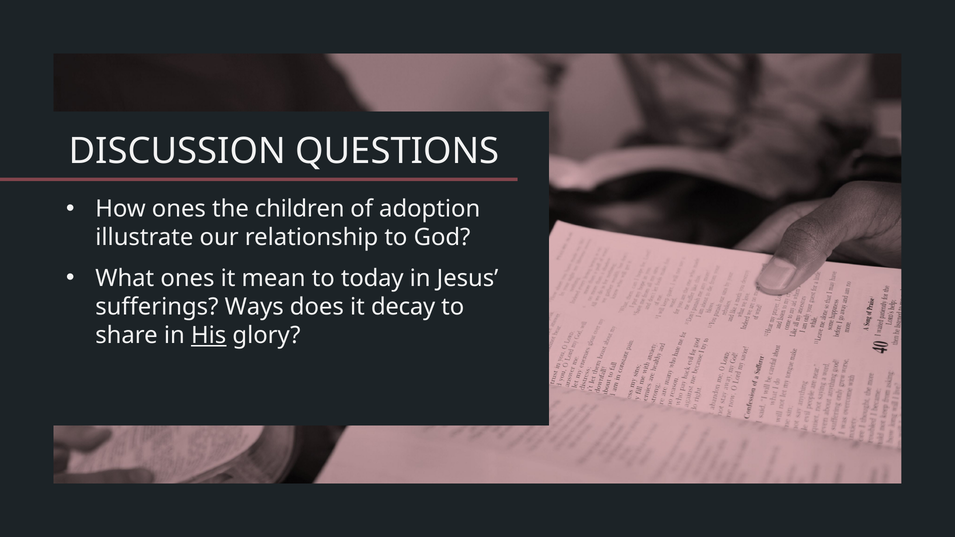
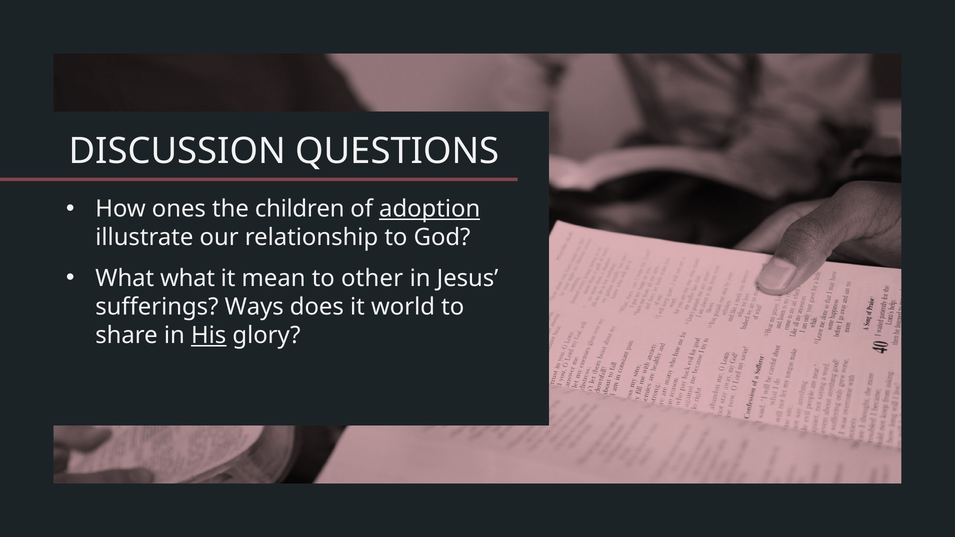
adoption underline: none -> present
What ones: ones -> what
today: today -> other
decay: decay -> world
